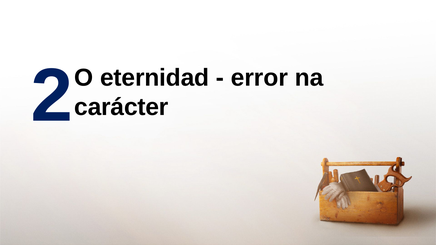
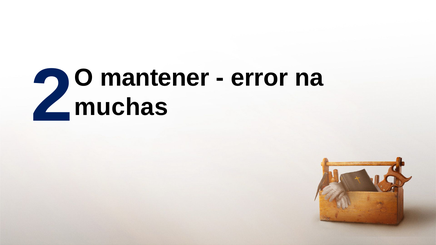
eternidad: eternidad -> mantener
carácter: carácter -> muchas
